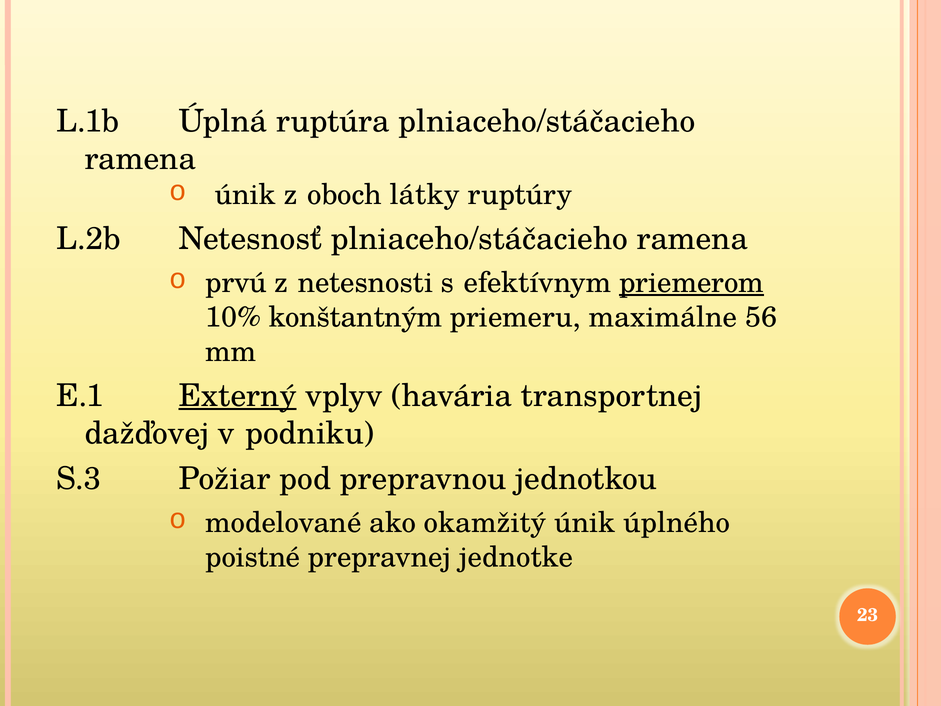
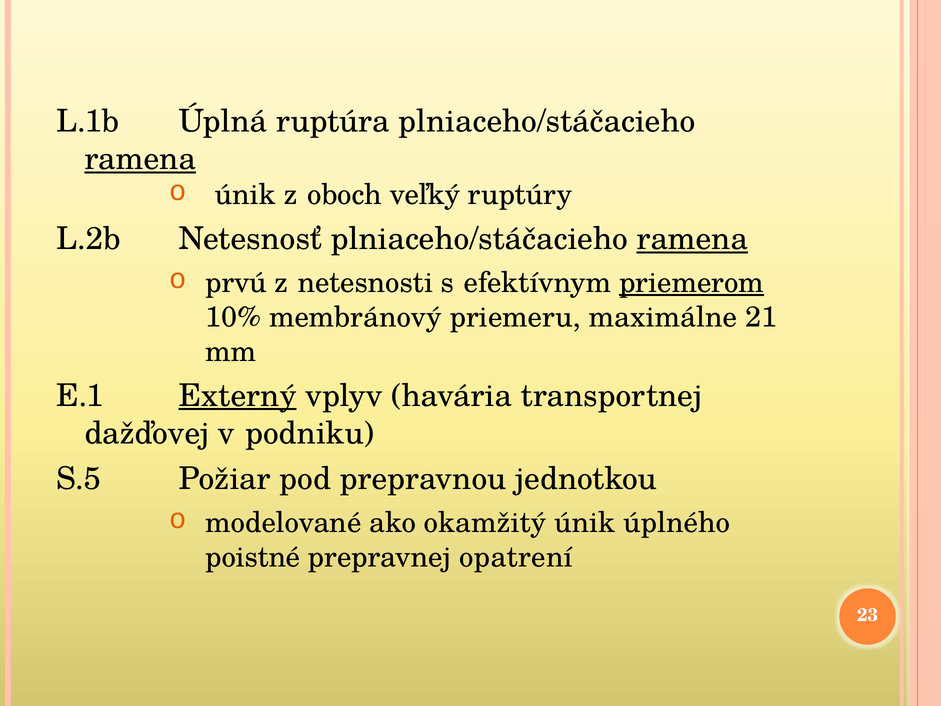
ramena at (140, 159) underline: none -> present
látky: látky -> veľký
ramena at (692, 239) underline: none -> present
konštantným: konštantným -> membránový
56: 56 -> 21
S.3: S.3 -> S.5
jednotke: jednotke -> opatrení
